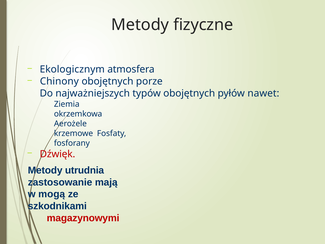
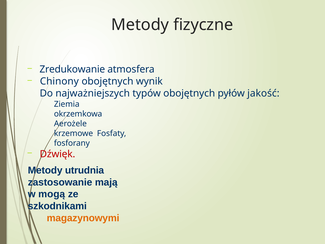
Ekologicznym: Ekologicznym -> Zredukowanie
porze: porze -> wynik
nawet: nawet -> jakość
magazynowymi colour: red -> orange
